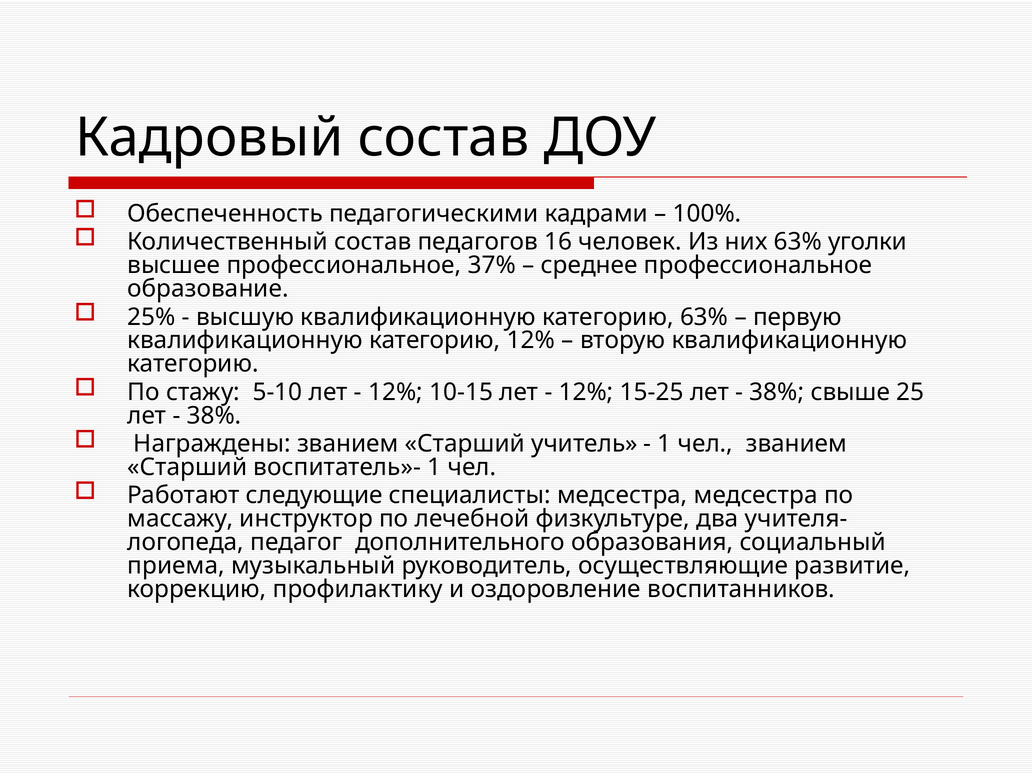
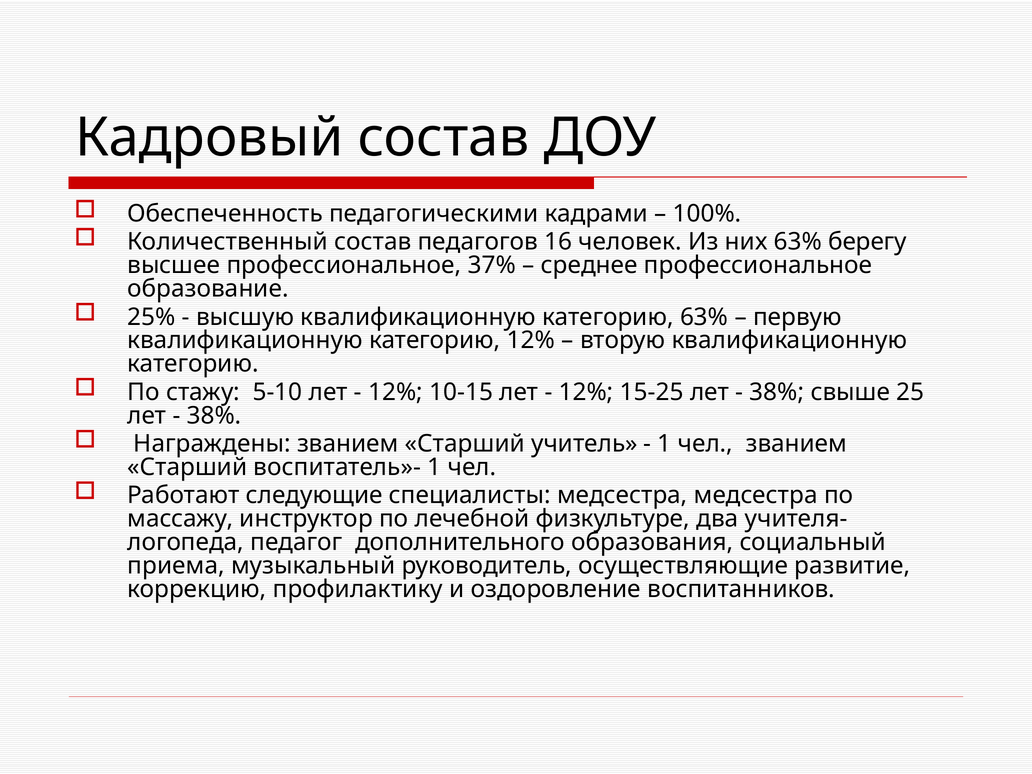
уголки: уголки -> берегу
